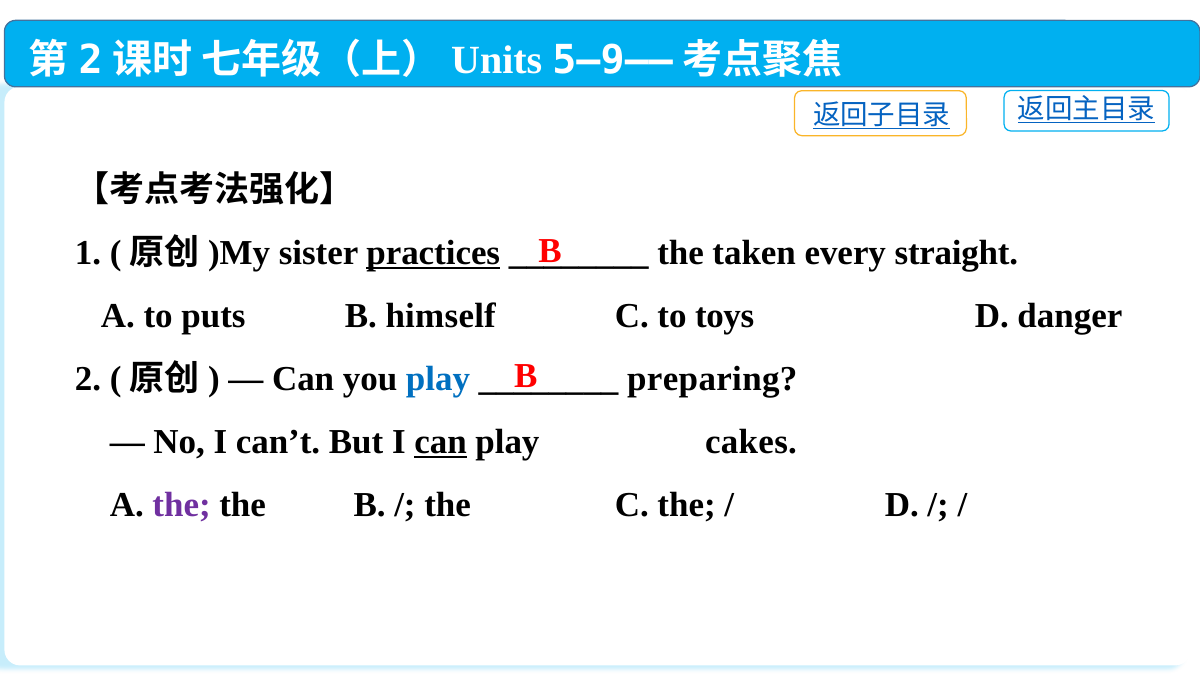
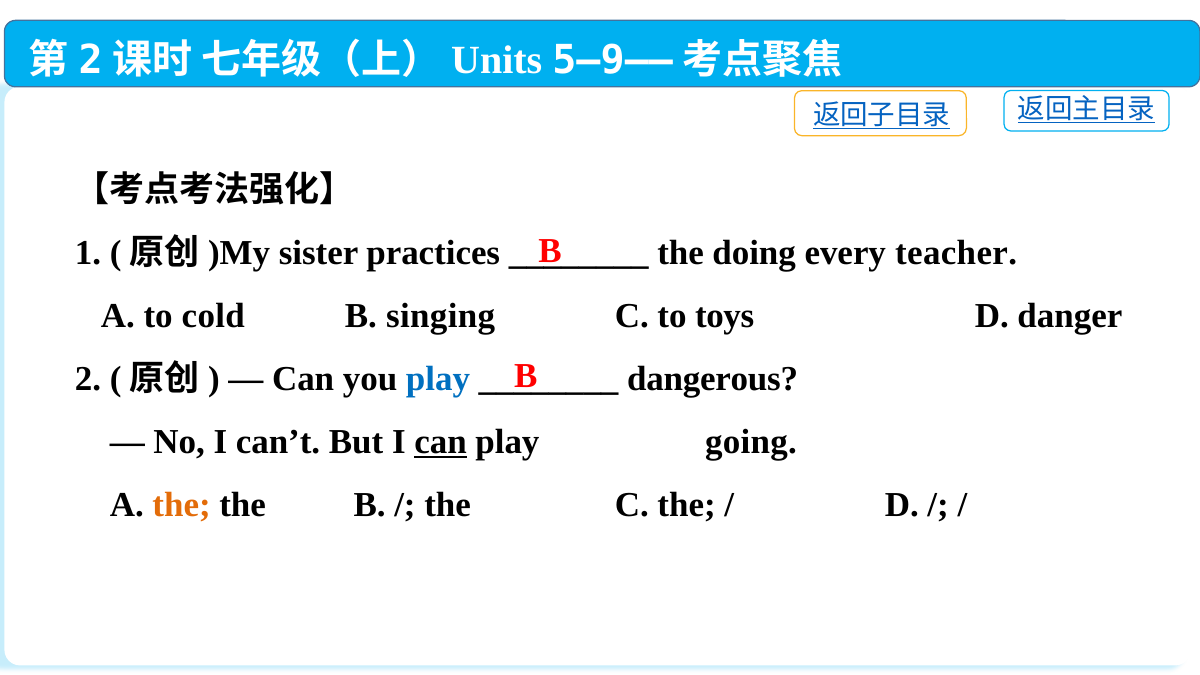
practices underline: present -> none
taken: taken -> doing
straight: straight -> teacher
puts: puts -> cold
himself: himself -> singing
preparing: preparing -> dangerous
cakes: cakes -> going
the at (182, 505) colour: purple -> orange
